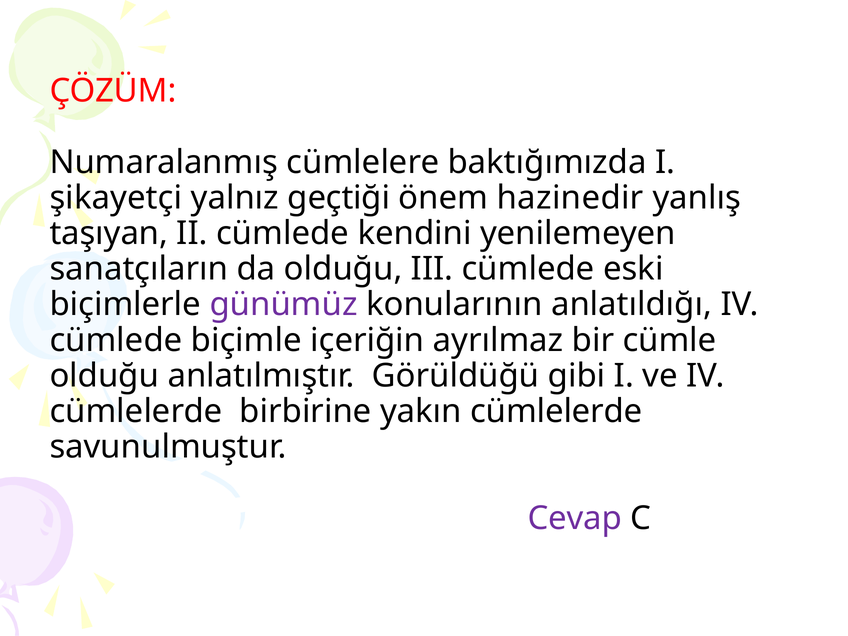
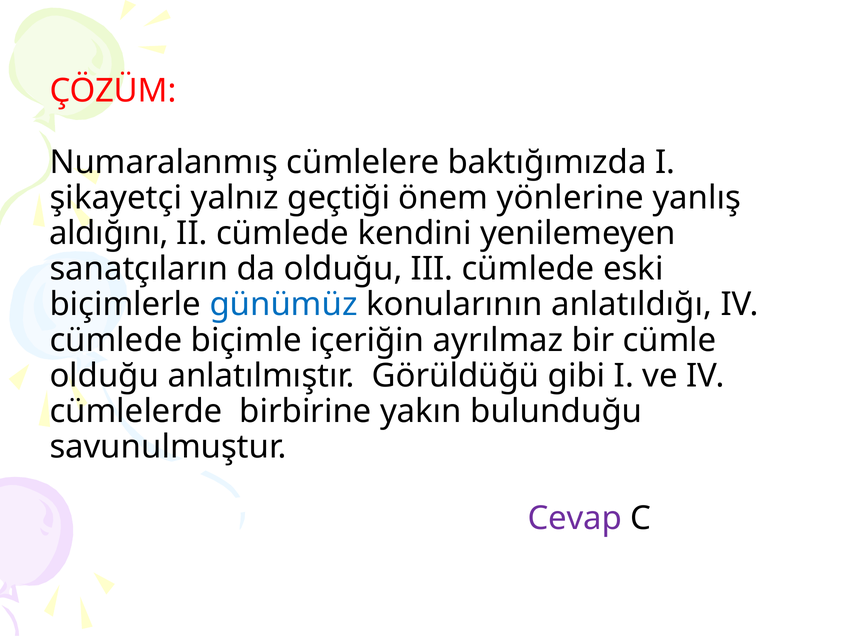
hazinedir: hazinedir -> yönlerine
taşıyan: taşıyan -> aldığını
günümüz colour: purple -> blue
yakın cümlelerde: cümlelerde -> bulunduğu
